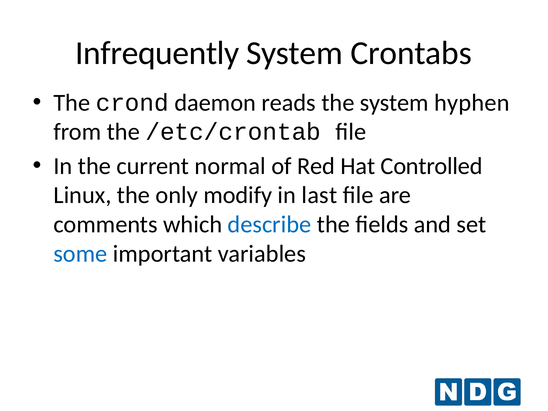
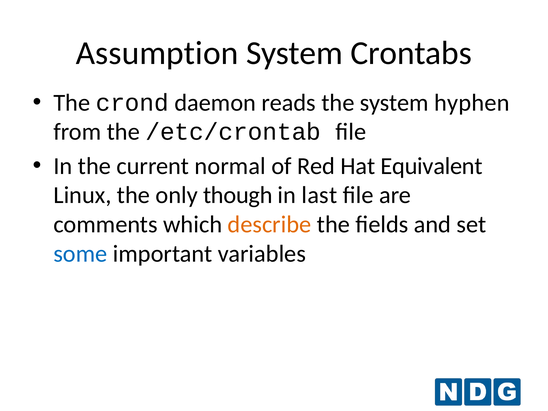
Infrequently: Infrequently -> Assumption
Controlled: Controlled -> Equivalent
modify: modify -> though
describe colour: blue -> orange
